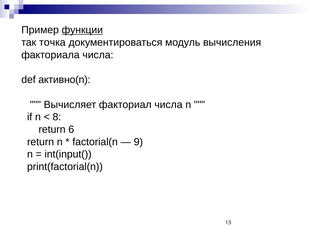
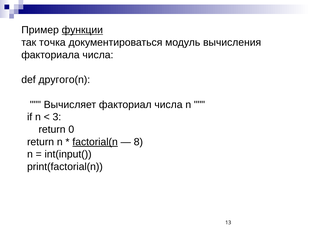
активно(n: активно(n -> другого(n
8: 8 -> 3
6: 6 -> 0
factorial(n underline: none -> present
9: 9 -> 8
